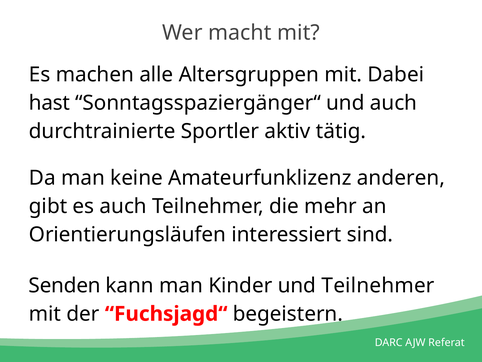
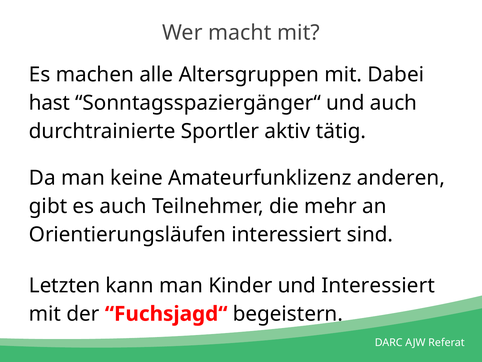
Senden: Senden -> Letzten
und Teilnehmer: Teilnehmer -> Interessiert
